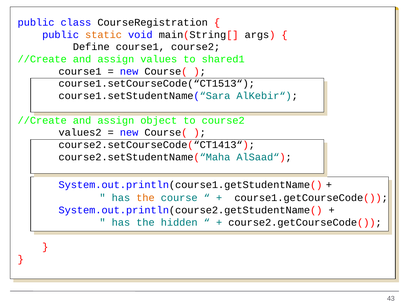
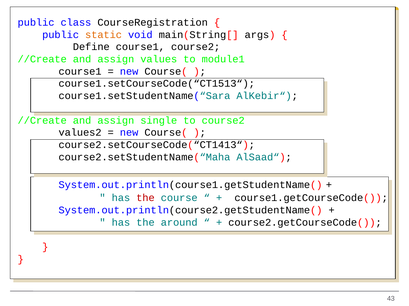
shared1: shared1 -> module1
object: object -> single
the at (145, 198) colour: orange -> red
hidden: hidden -> around
